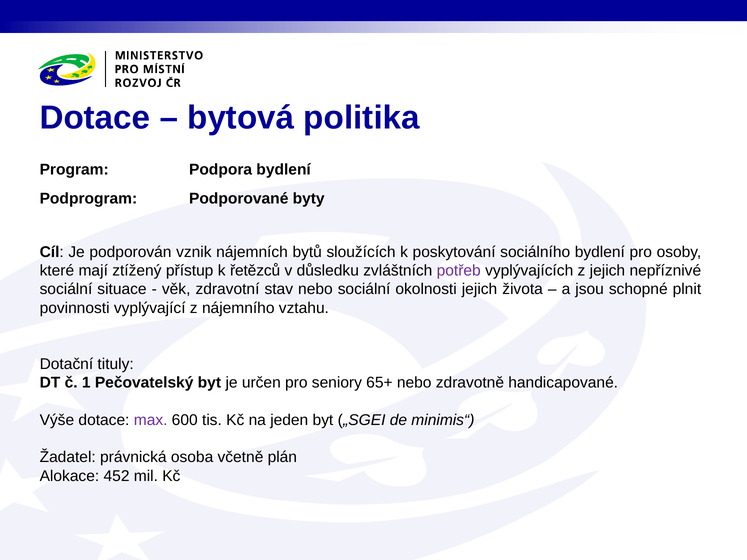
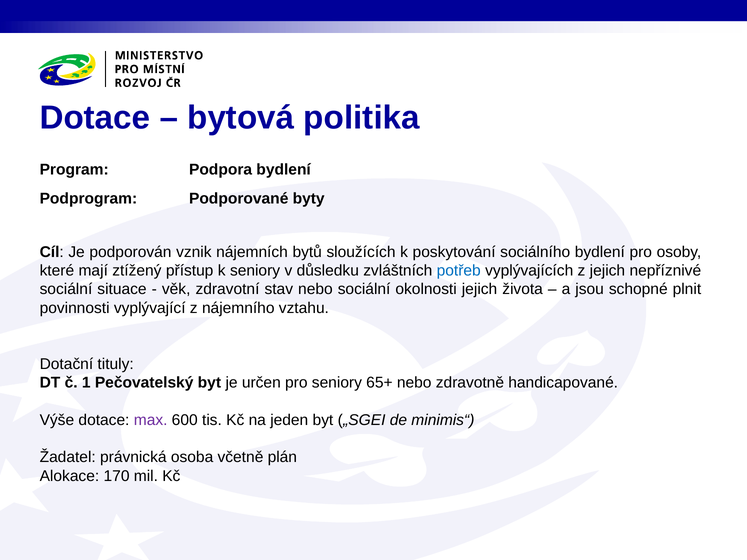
k řetězců: řetězců -> seniory
potřeb colour: purple -> blue
452: 452 -> 170
